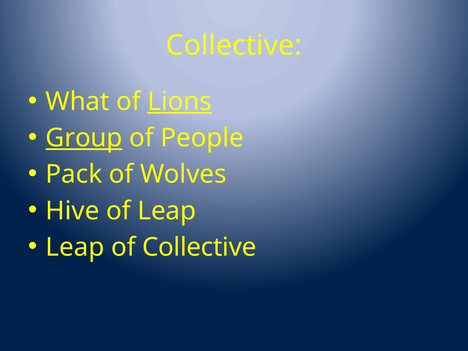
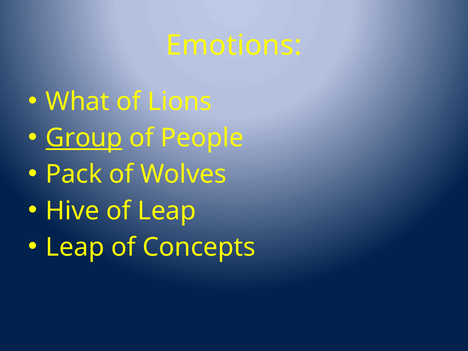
Collective at (234, 45): Collective -> Emotions
Lions underline: present -> none
of Collective: Collective -> Concepts
